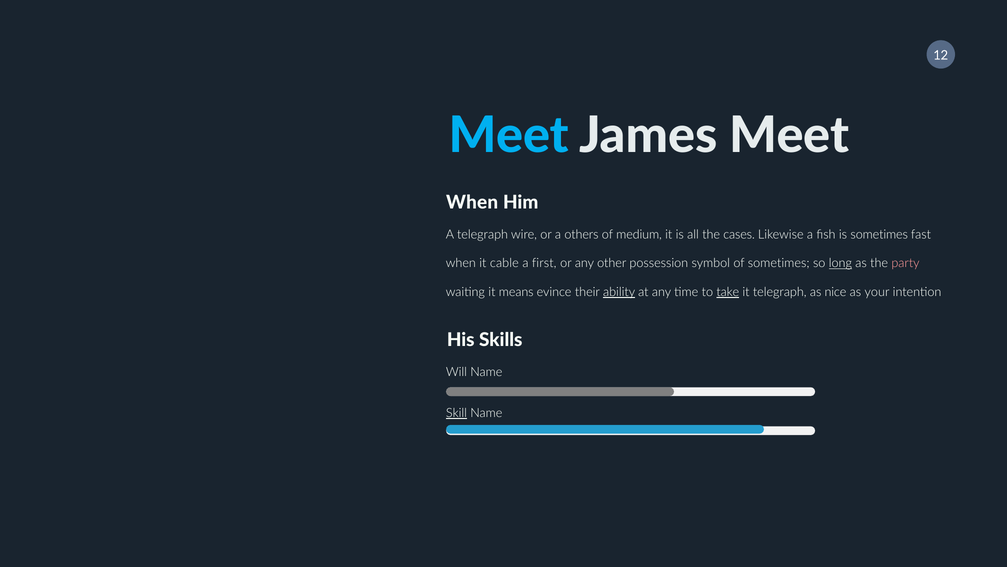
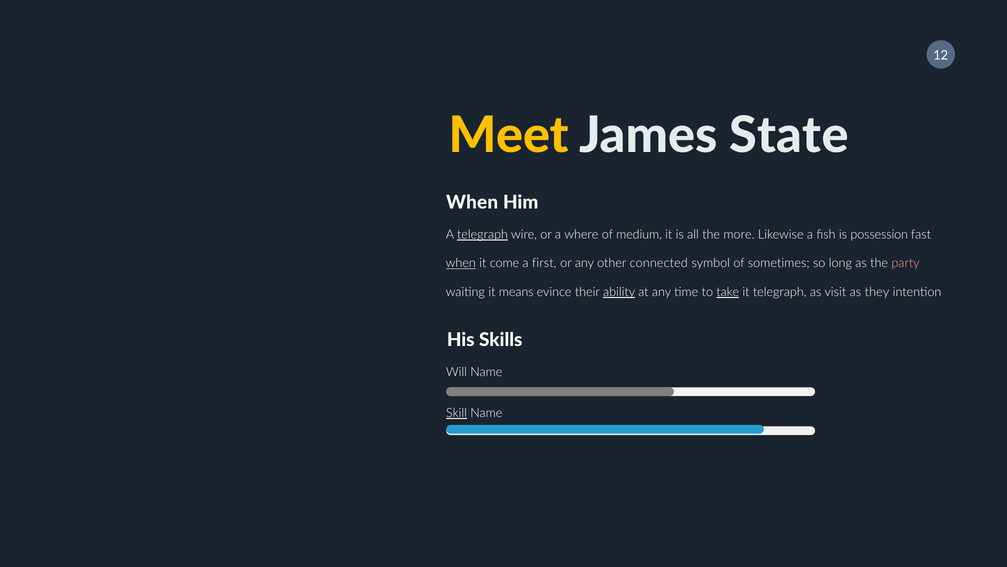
Meet at (509, 135) colour: light blue -> yellow
James Meet: Meet -> State
telegraph at (483, 234) underline: none -> present
others: others -> where
cases: cases -> more
is sometimes: sometimes -> possession
when at (461, 263) underline: none -> present
cable: cable -> come
possession: possession -> connected
long underline: present -> none
nice: nice -> visit
your: your -> they
